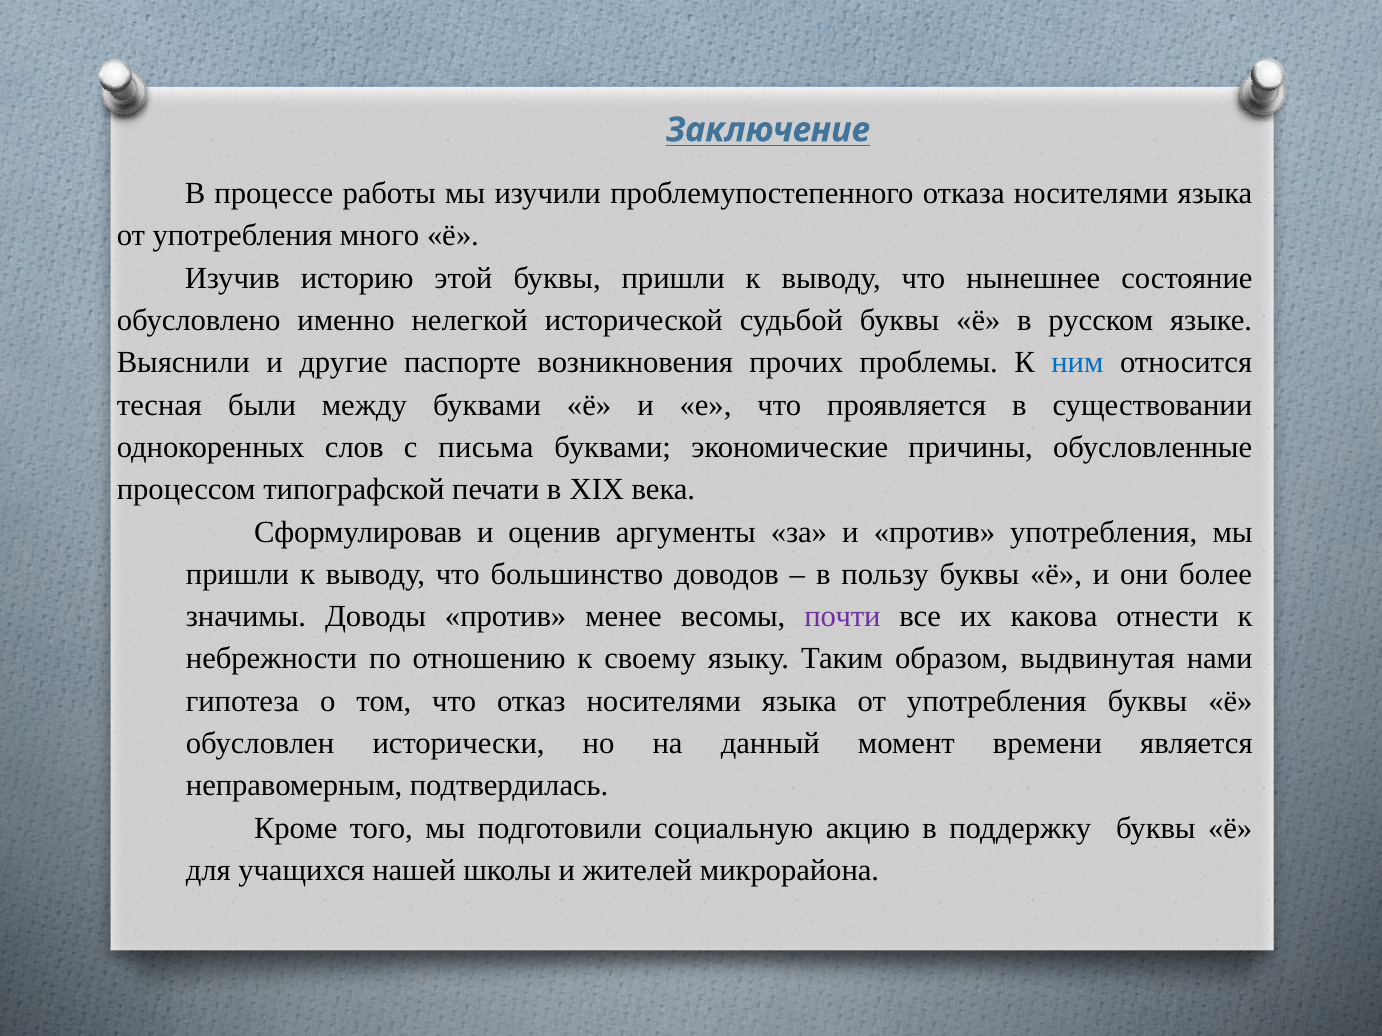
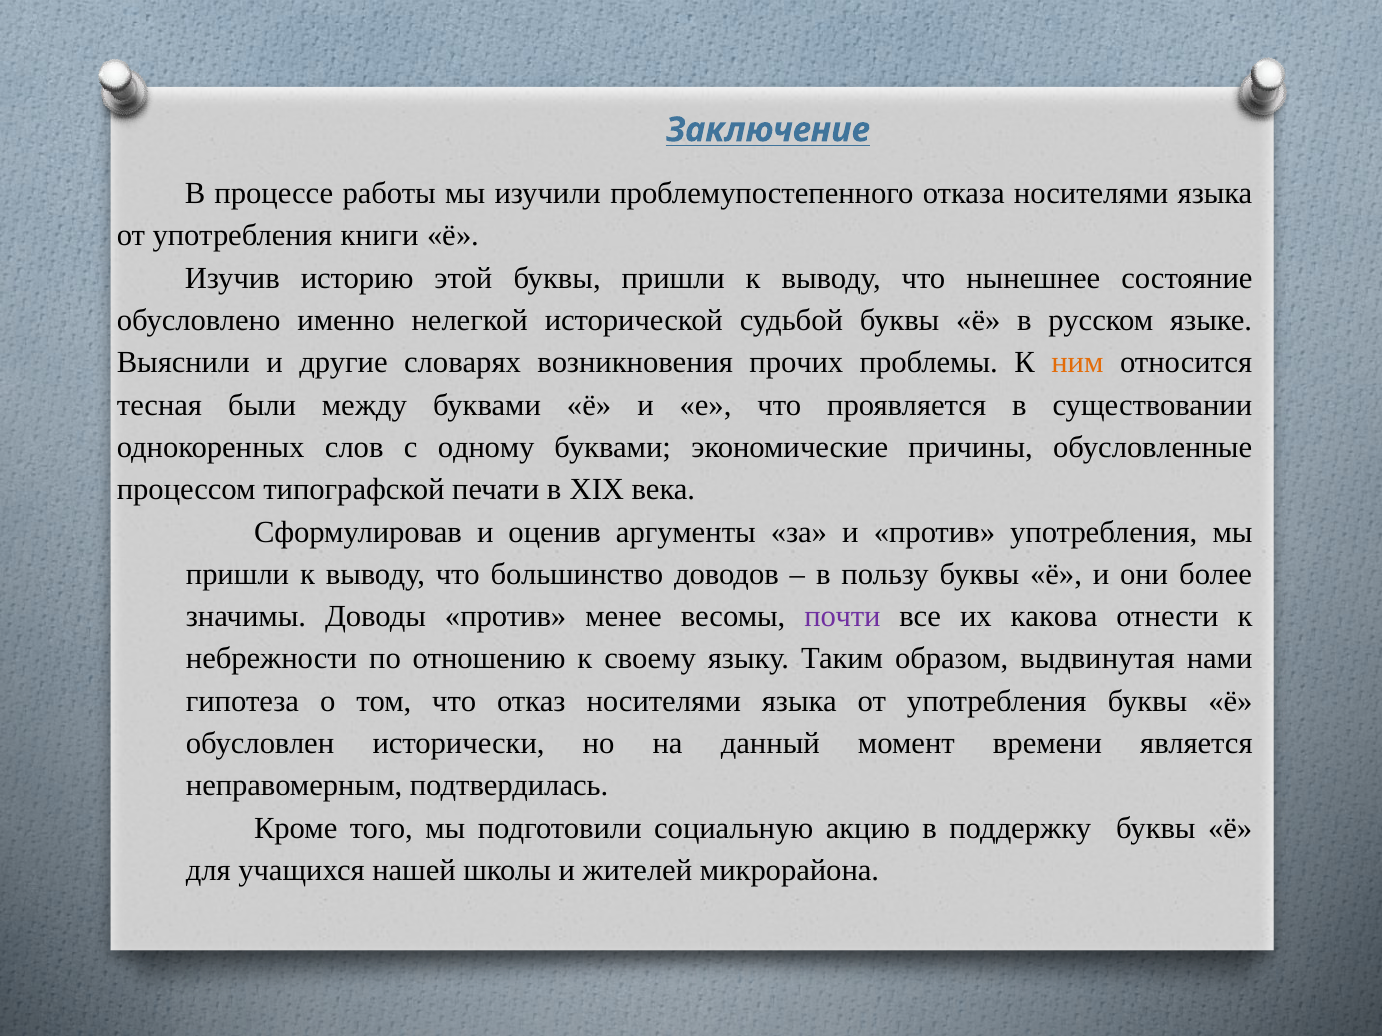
много: много -> книги
паспорте: паспорте -> словарях
ним colour: blue -> orange
письма: письма -> одному
